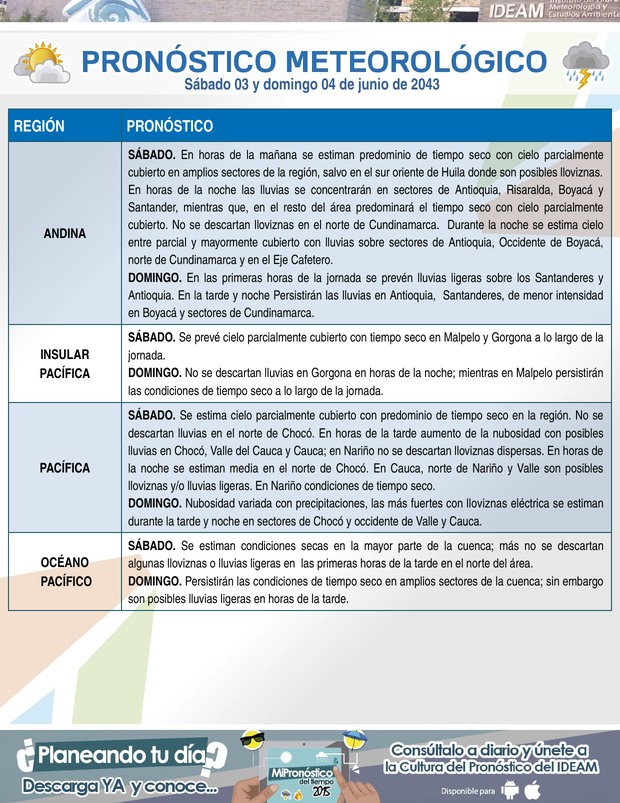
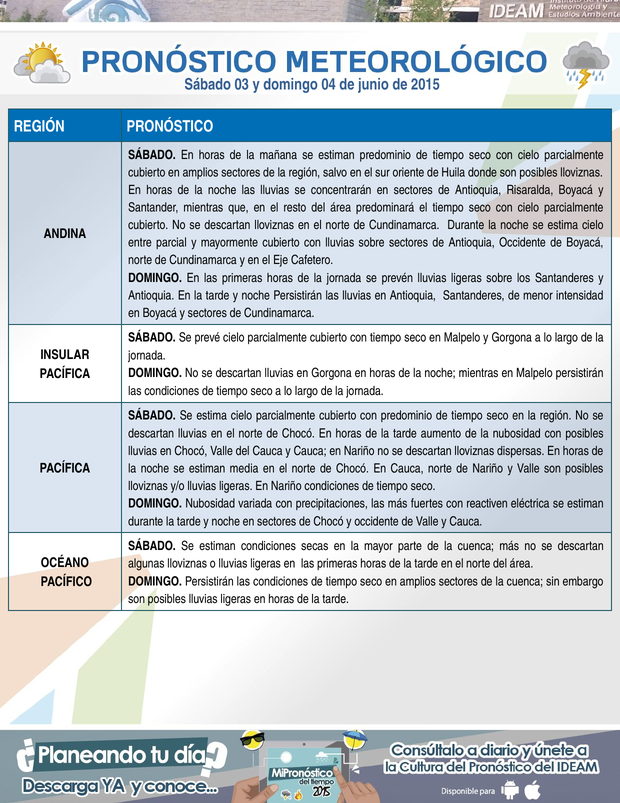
2043: 2043 -> 2015
con lloviznas: lloviznas -> reactiven
